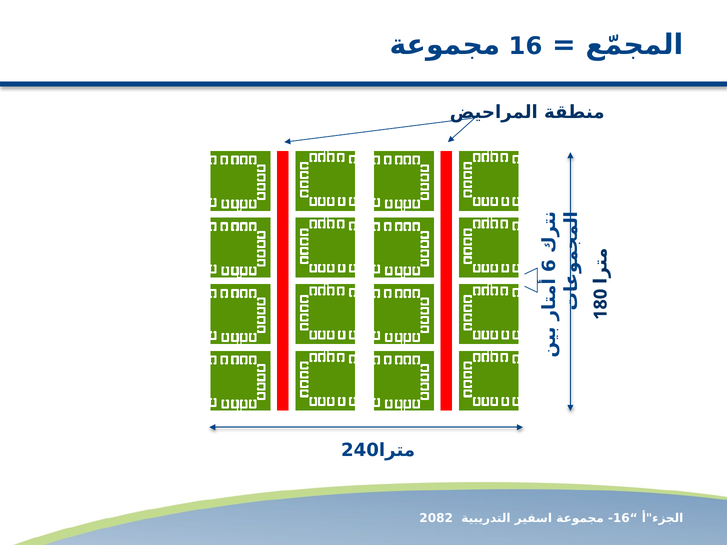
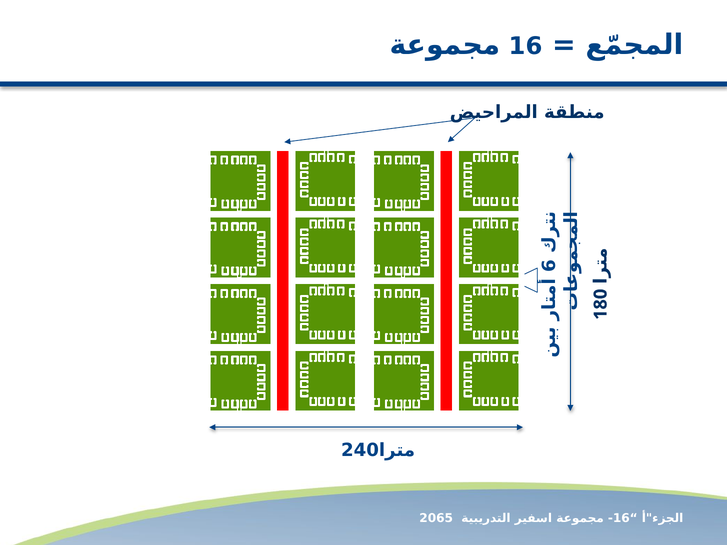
2082: 2082 -> 2065
